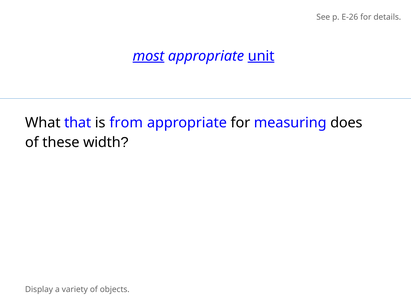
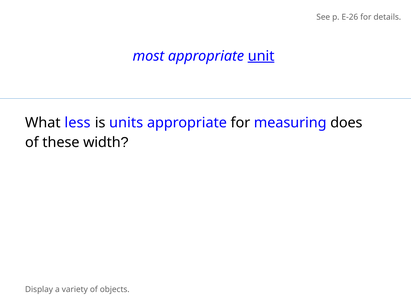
most underline: present -> none
that: that -> less
from: from -> units
